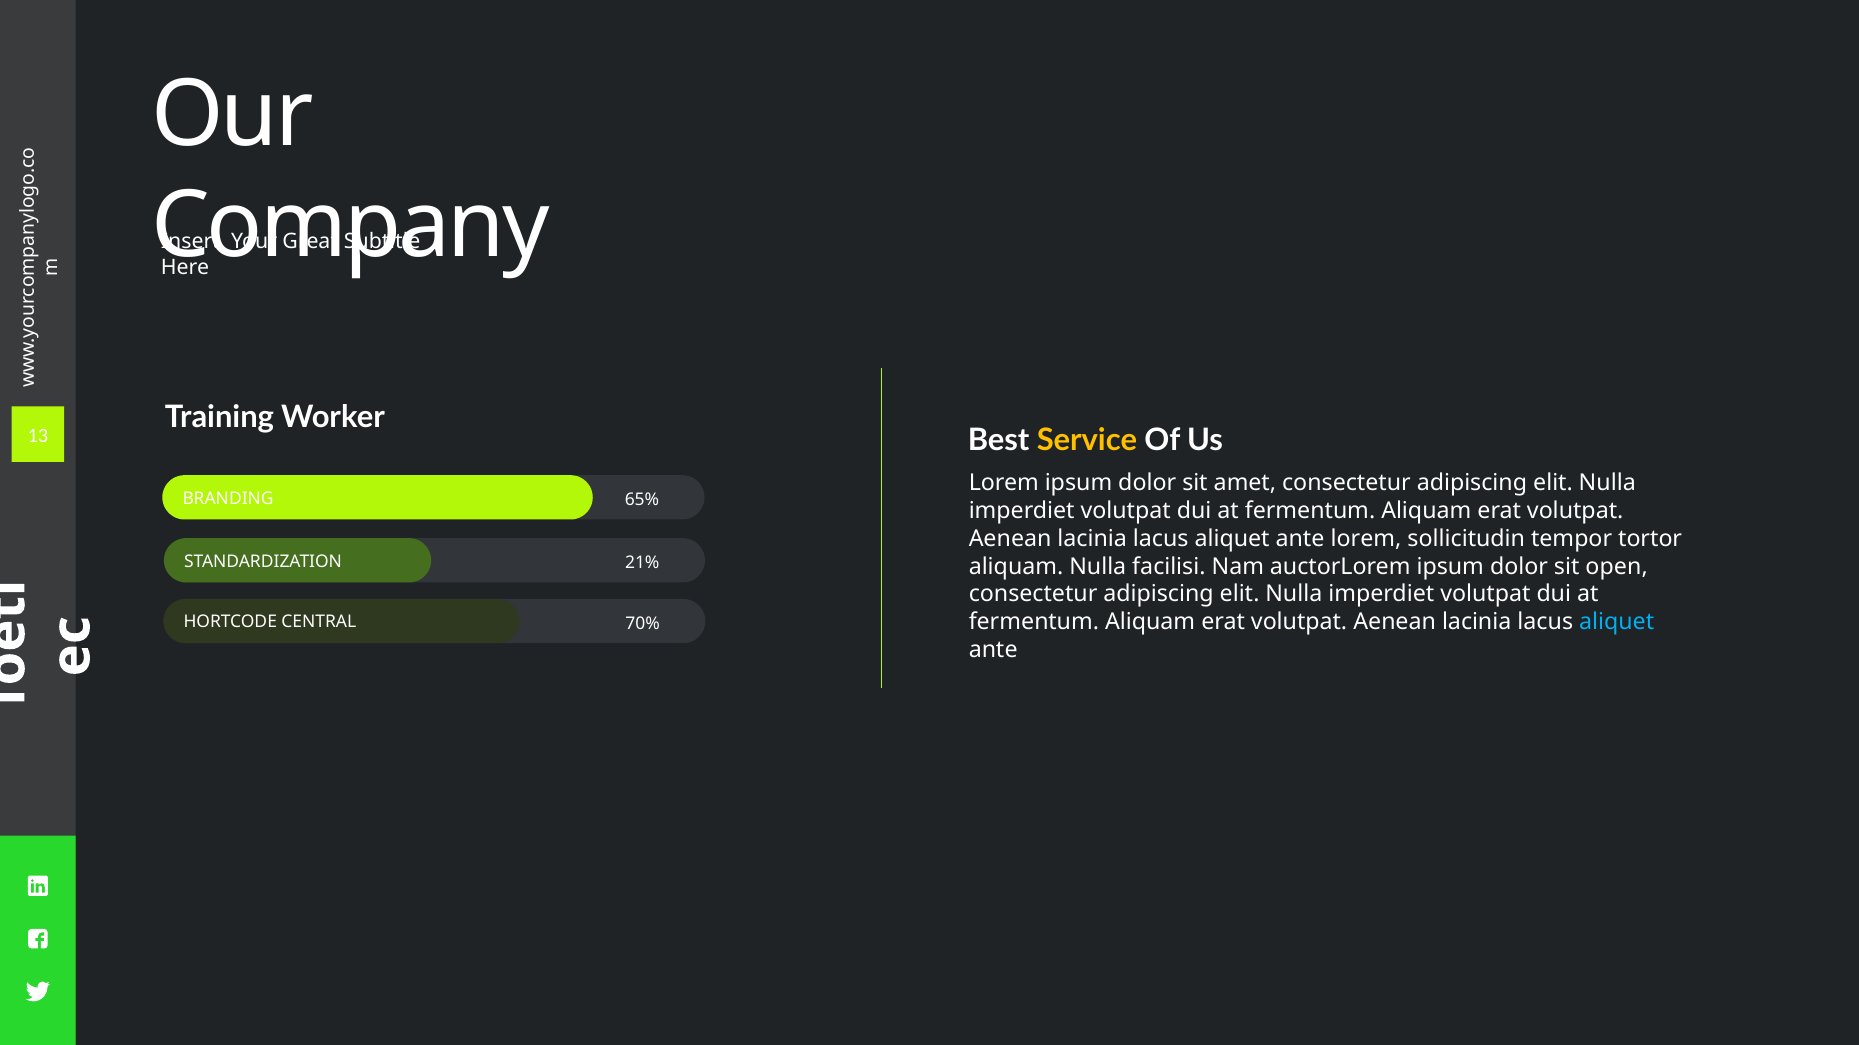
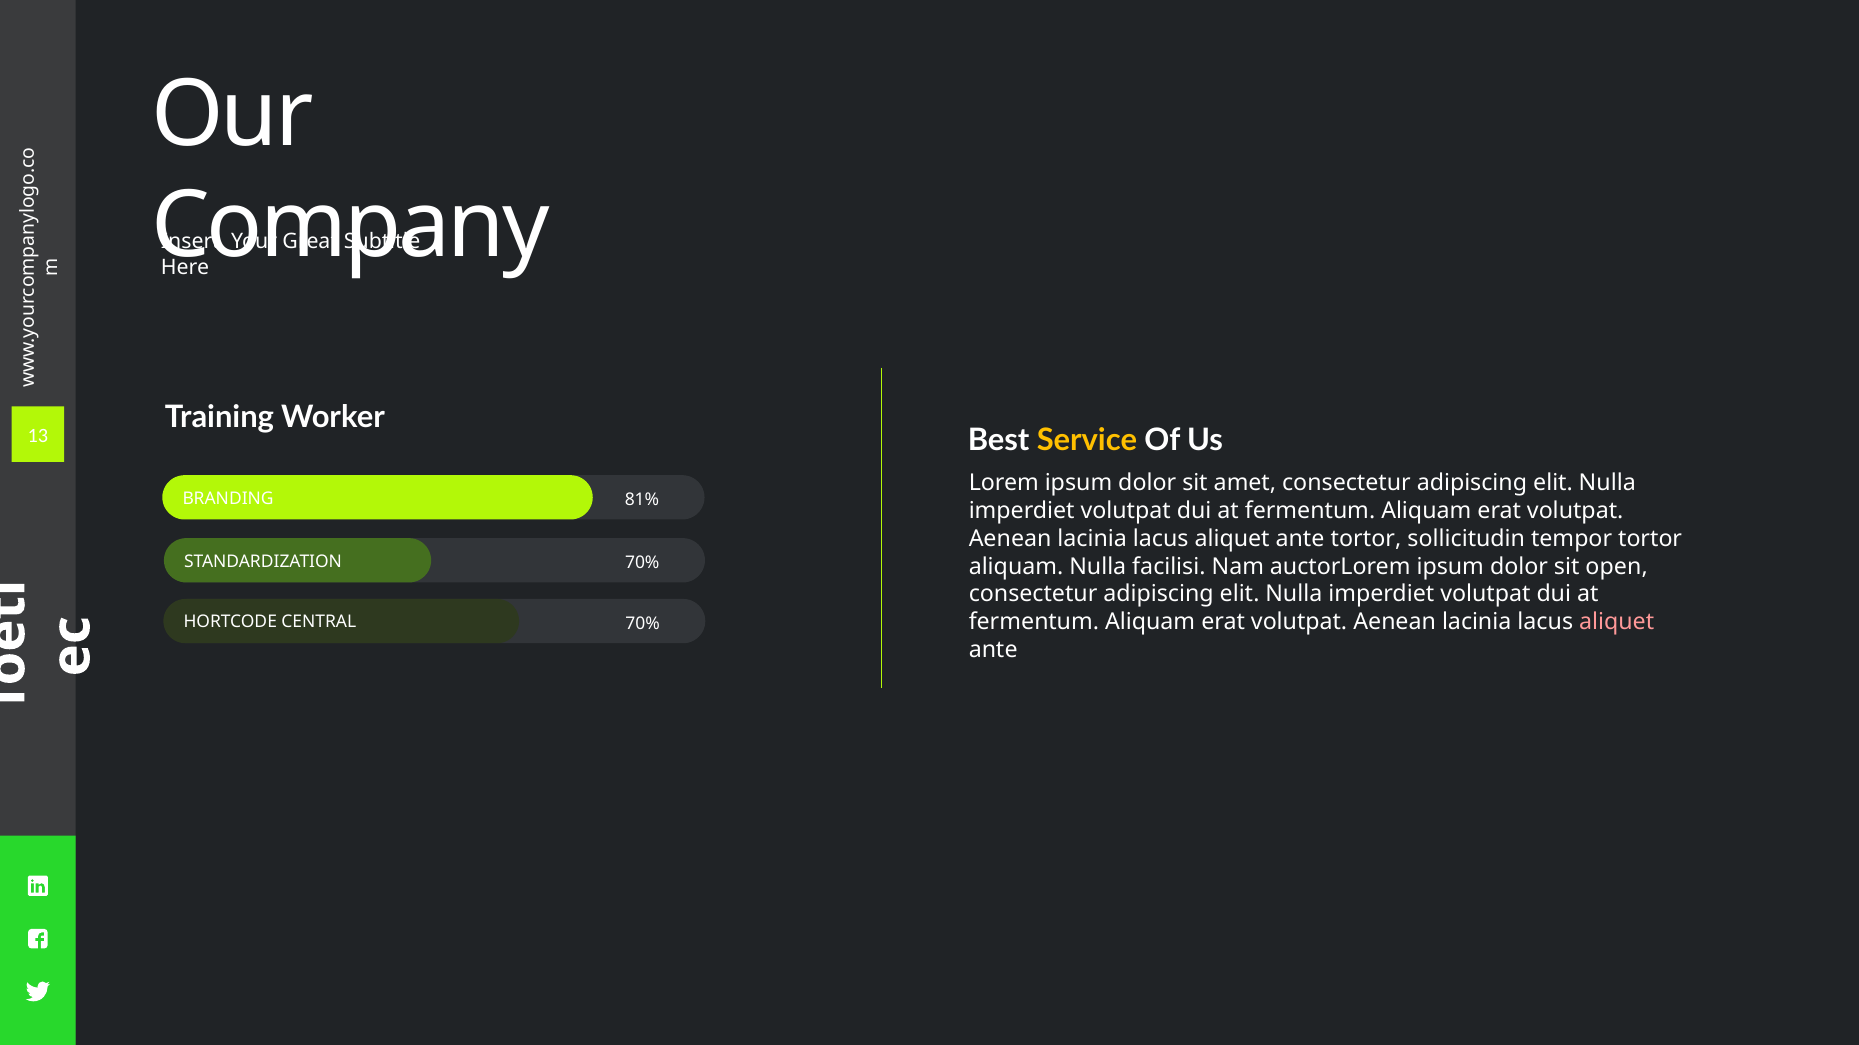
65%: 65% -> 81%
ante lorem: lorem -> tortor
STANDARDIZATION 21%: 21% -> 70%
aliquet at (1617, 622) colour: light blue -> pink
